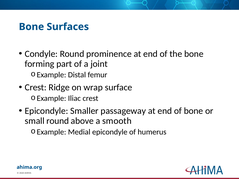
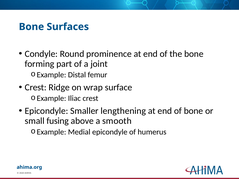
passageway: passageway -> lengthening
small round: round -> fusing
